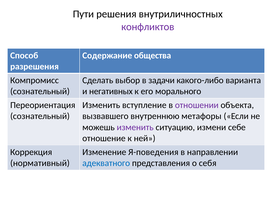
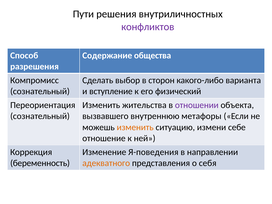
задачи: задачи -> сторон
негативных: негативных -> вступление
морального: морального -> физический
вступление: вступление -> жительства
изменить at (135, 127) colour: purple -> orange
нормативный: нормативный -> беременность
адекватного colour: blue -> orange
